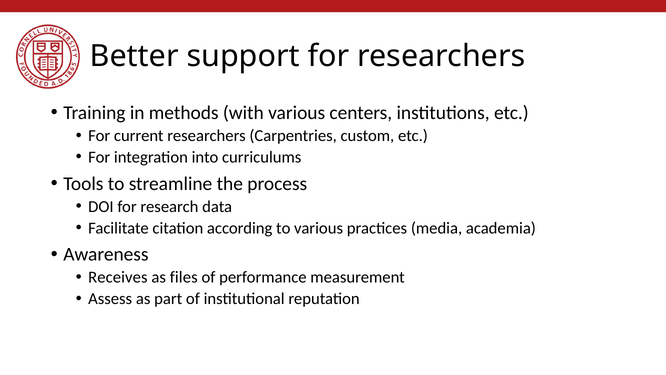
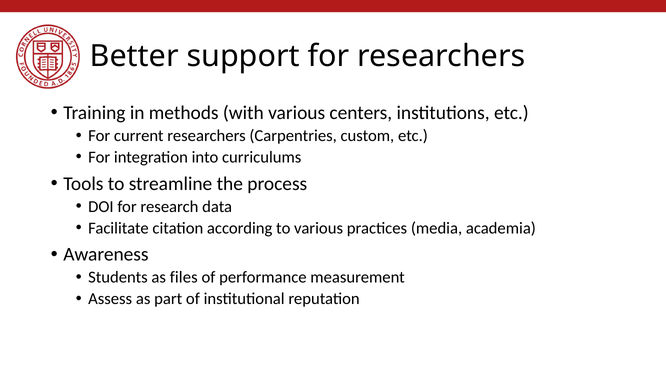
Receives: Receives -> Students
